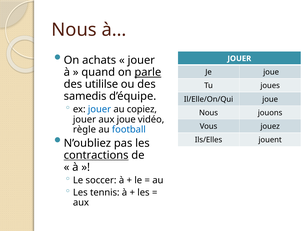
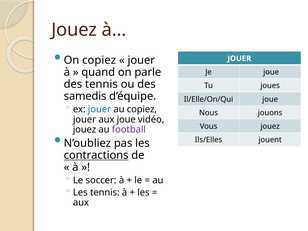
Nous at (74, 30): Nous -> Jouez
On achats: achats -> copiez
parle underline: present -> none
des utililse: utililse -> tennis
règle at (84, 130): règle -> jouez
football colour: blue -> purple
